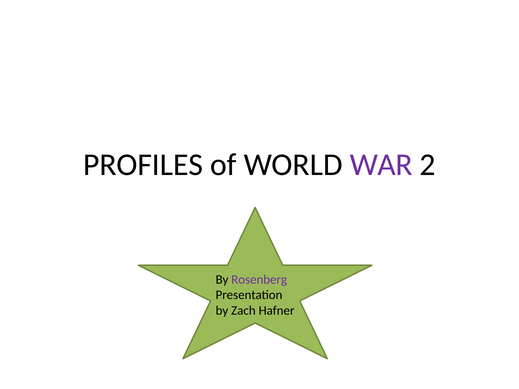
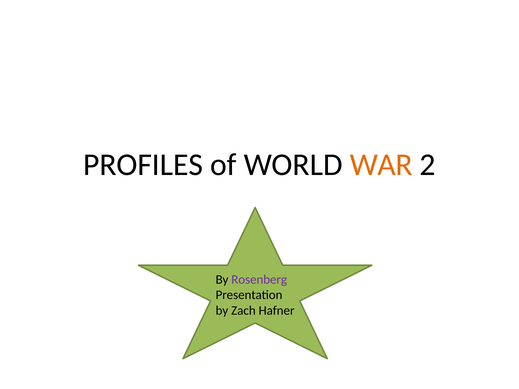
WAR colour: purple -> orange
